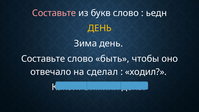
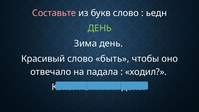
ДЕНЬ at (100, 28) colour: yellow -> light green
Составьте at (43, 59): Составьте -> Красивый
сделал: сделал -> падала
